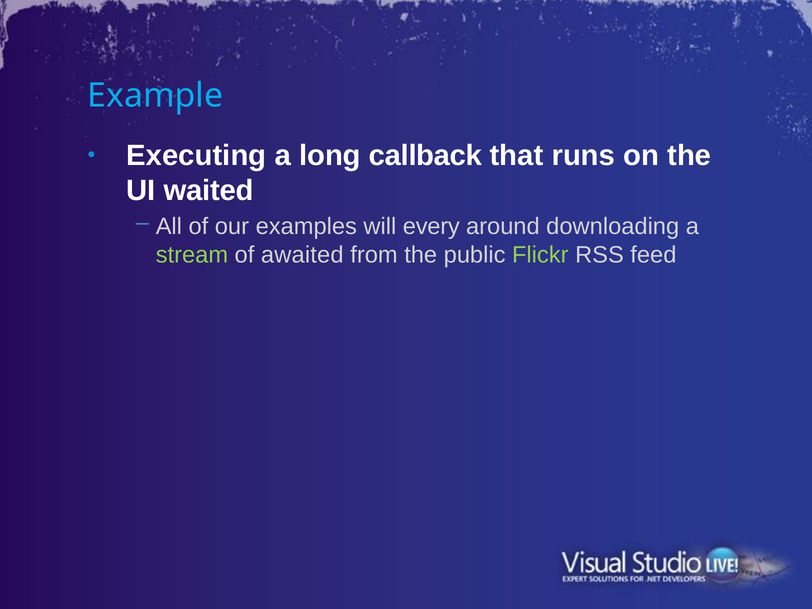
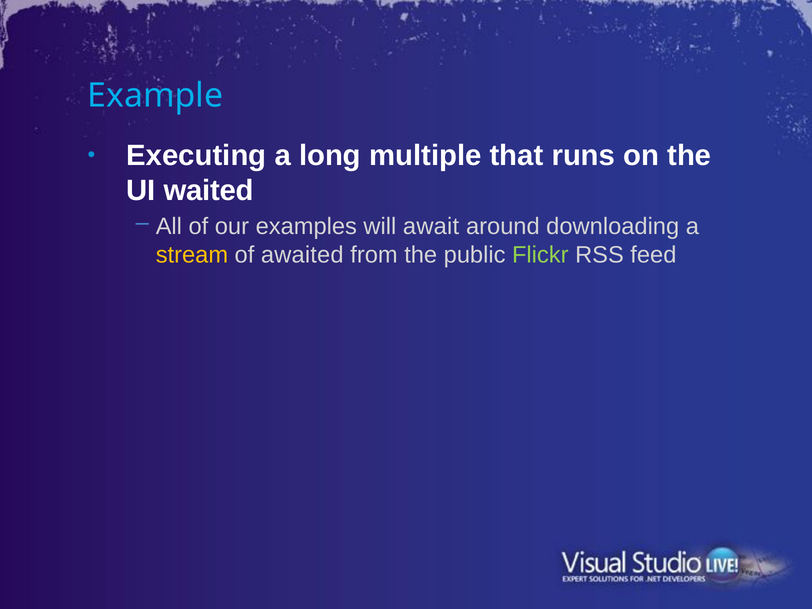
callback: callback -> multiple
every: every -> await
stream colour: light green -> yellow
